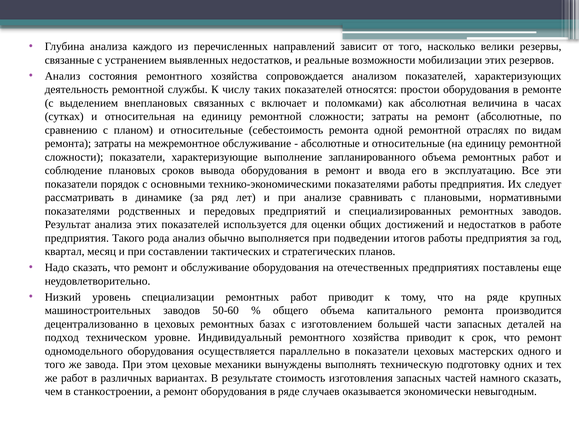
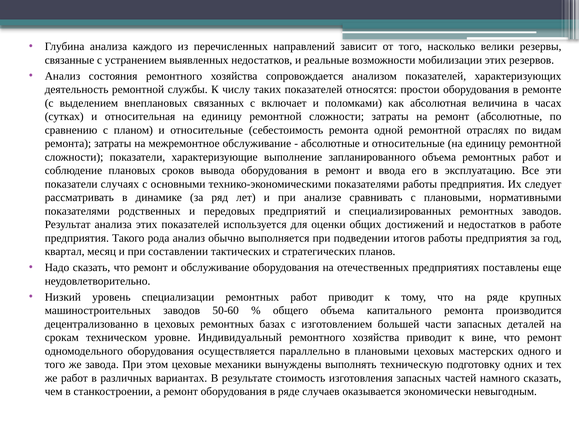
порядок: порядок -> случаях
подход: подход -> срокам
срок: срок -> вине
в показатели: показатели -> плановыми
